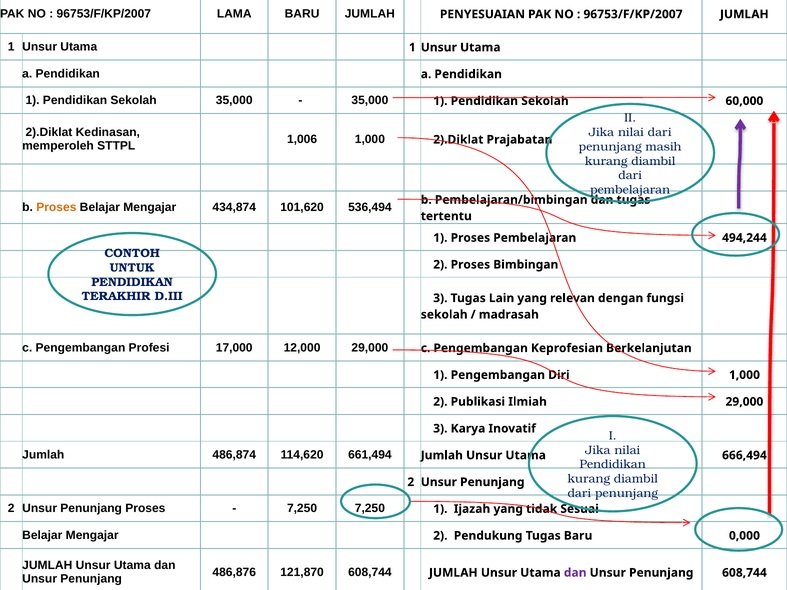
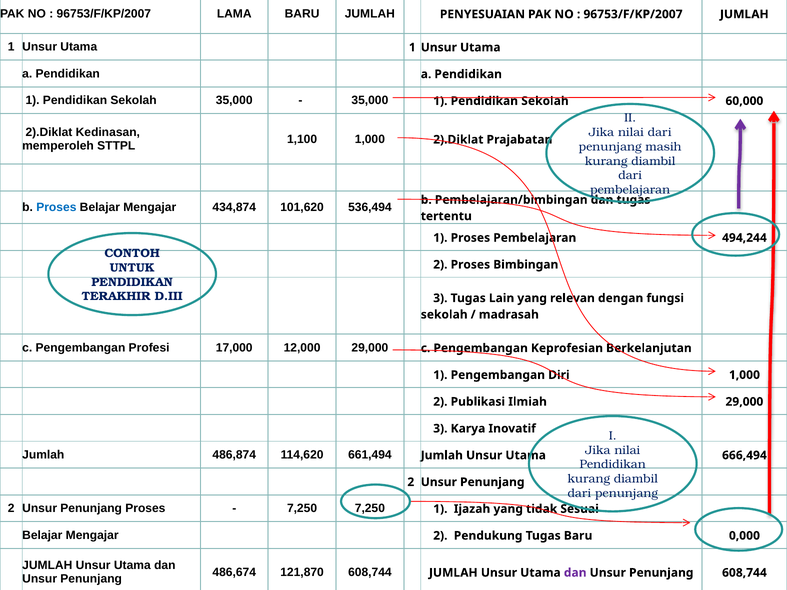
1,006: 1,006 -> 1,100
Proses at (56, 208) colour: orange -> blue
486,876: 486,876 -> 486,674
